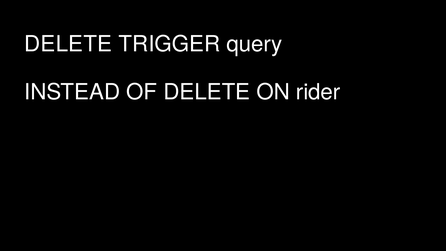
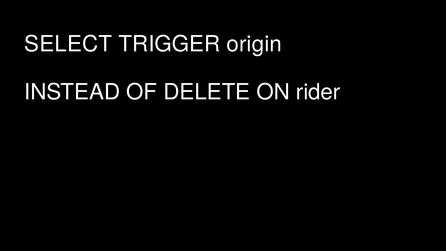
DELETE at (68, 44): DELETE -> SELECT
query: query -> origin
